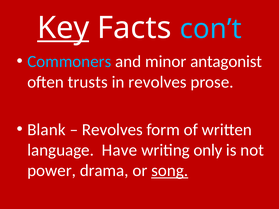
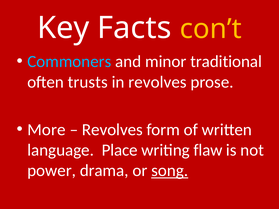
Key underline: present -> none
con’t colour: light blue -> yellow
antagonist: antagonist -> traditional
Blank: Blank -> More
Have: Have -> Place
only: only -> flaw
